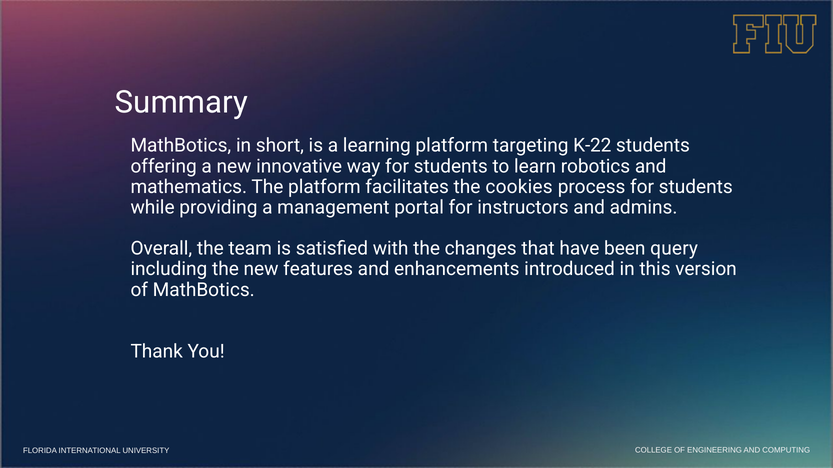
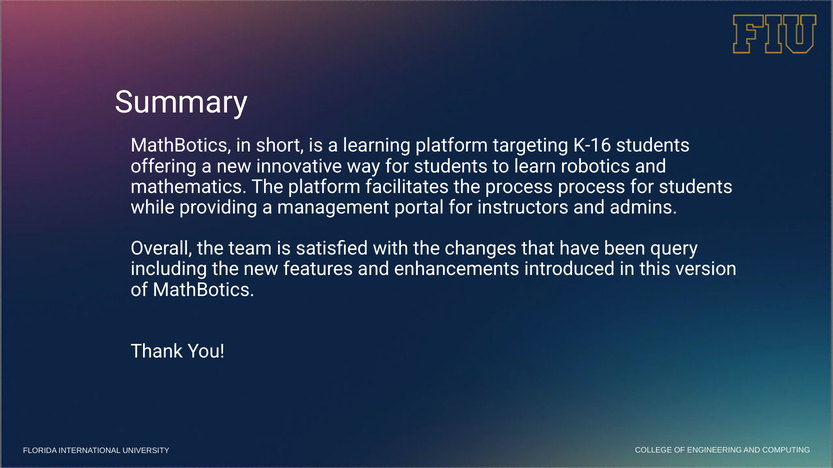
K-22: K-22 -> K-16
the cookies: cookies -> process
